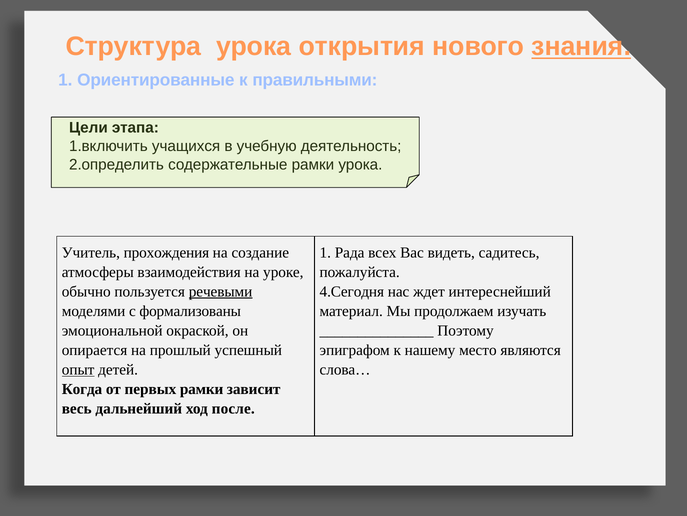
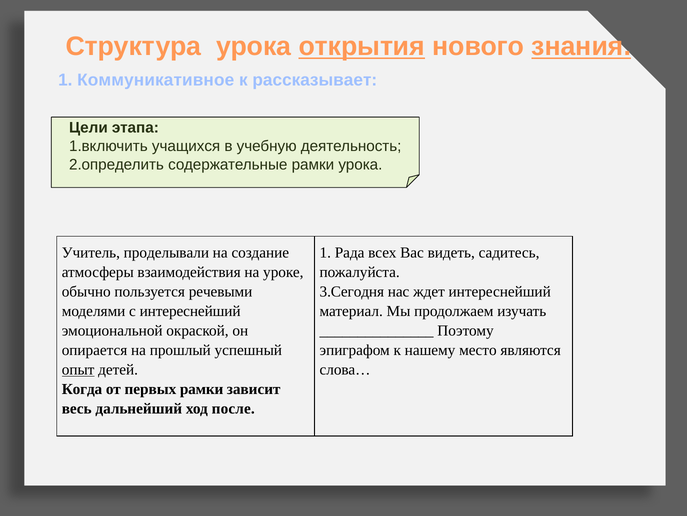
открытия underline: none -> present
Ориентированные: Ориентированные -> Коммуникативное
правильными: правильными -> рассказывает
прохождения: прохождения -> проделывали
речевыми underline: present -> none
4.Сегодня: 4.Сегодня -> 3.Сегодня
с формализованы: формализованы -> интереснейший
